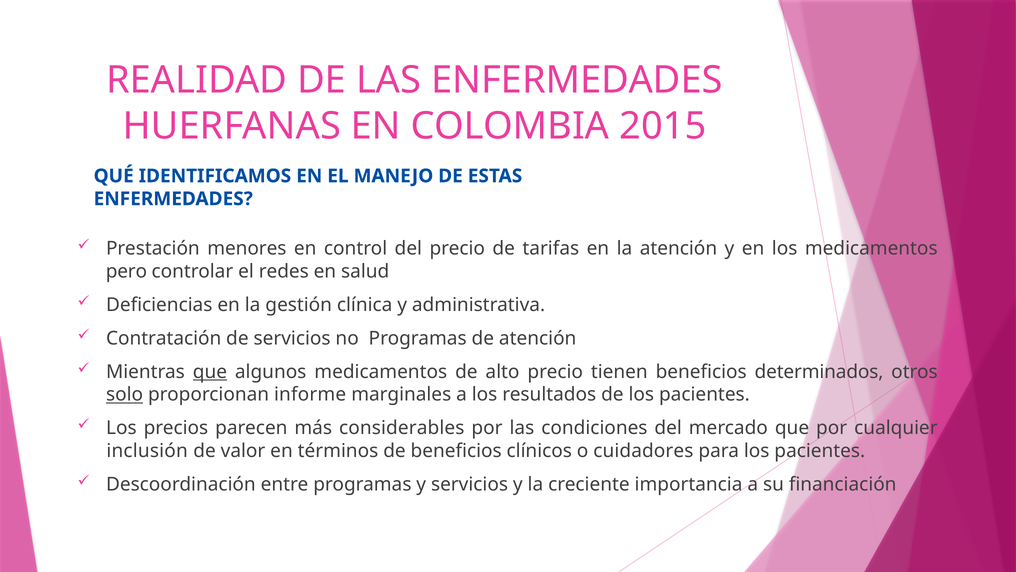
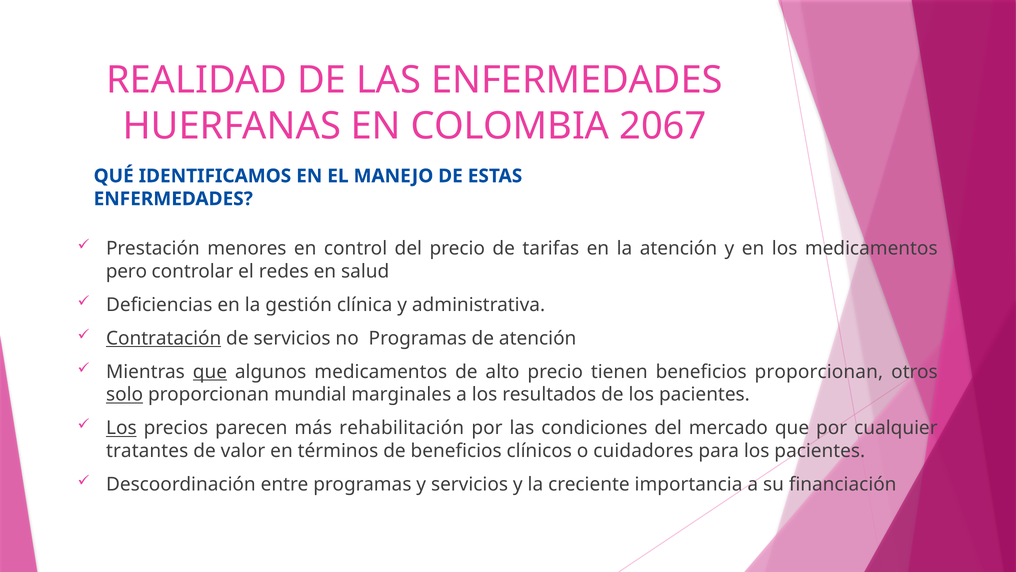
2015: 2015 -> 2067
Contratación underline: none -> present
beneficios determinados: determinados -> proporcionan
informe: informe -> mundial
Los at (121, 428) underline: none -> present
considerables: considerables -> rehabilitación
inclusión: inclusión -> tratantes
